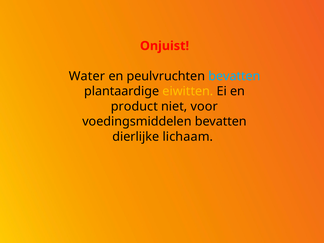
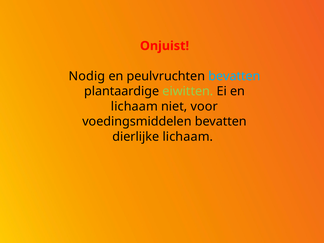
Water: Water -> Nodig
eiwitten colour: yellow -> light green
product at (134, 106): product -> lichaam
